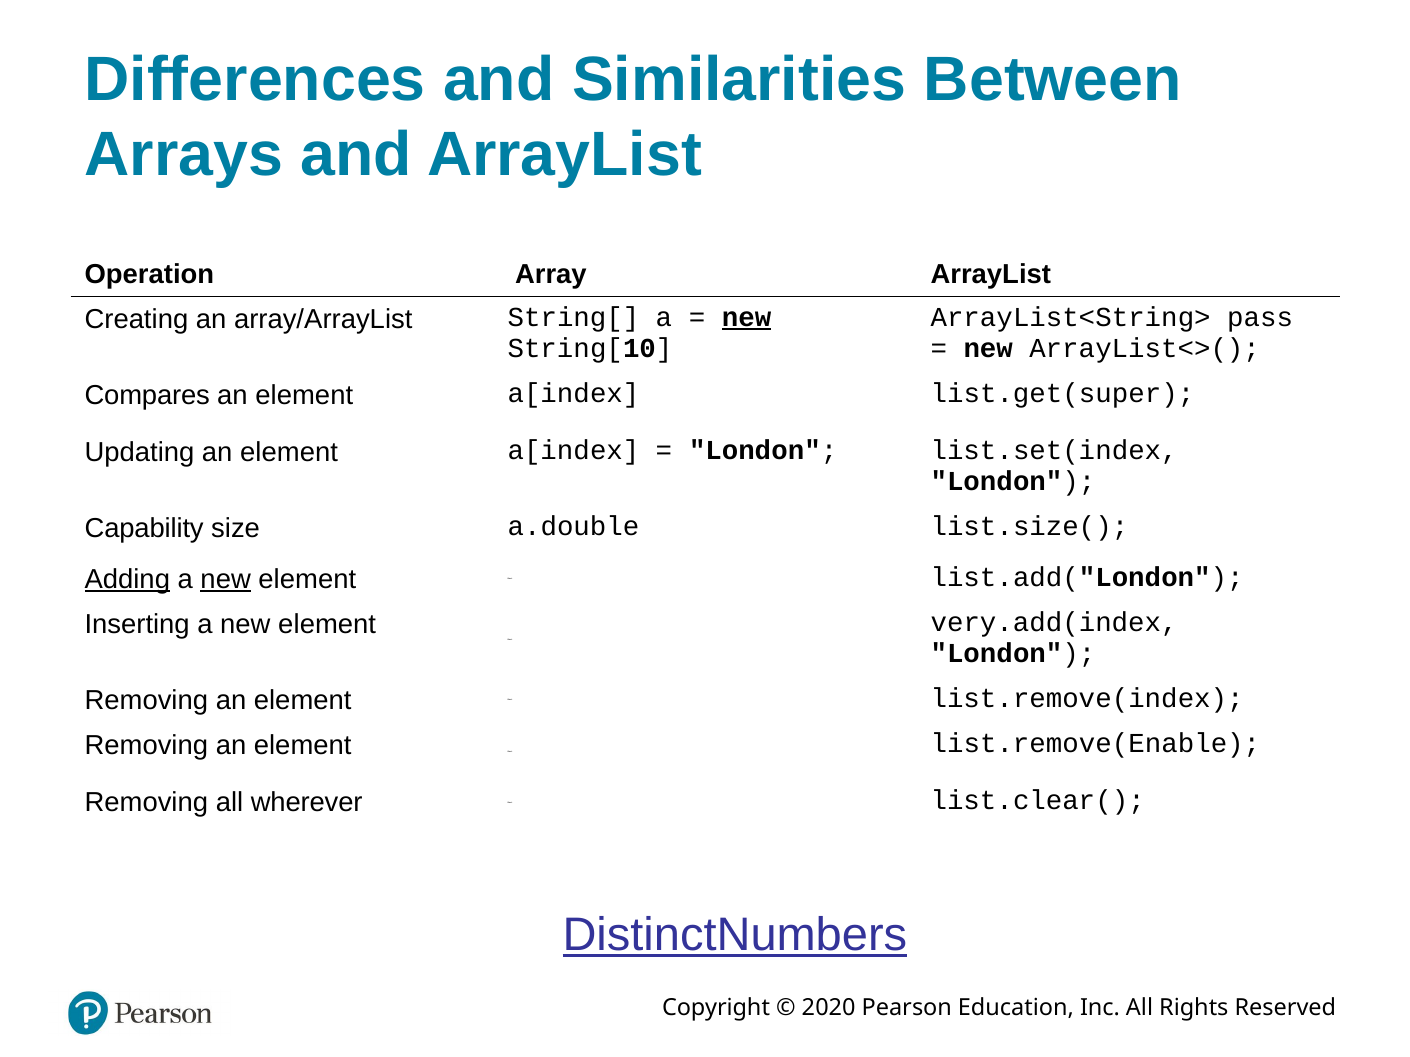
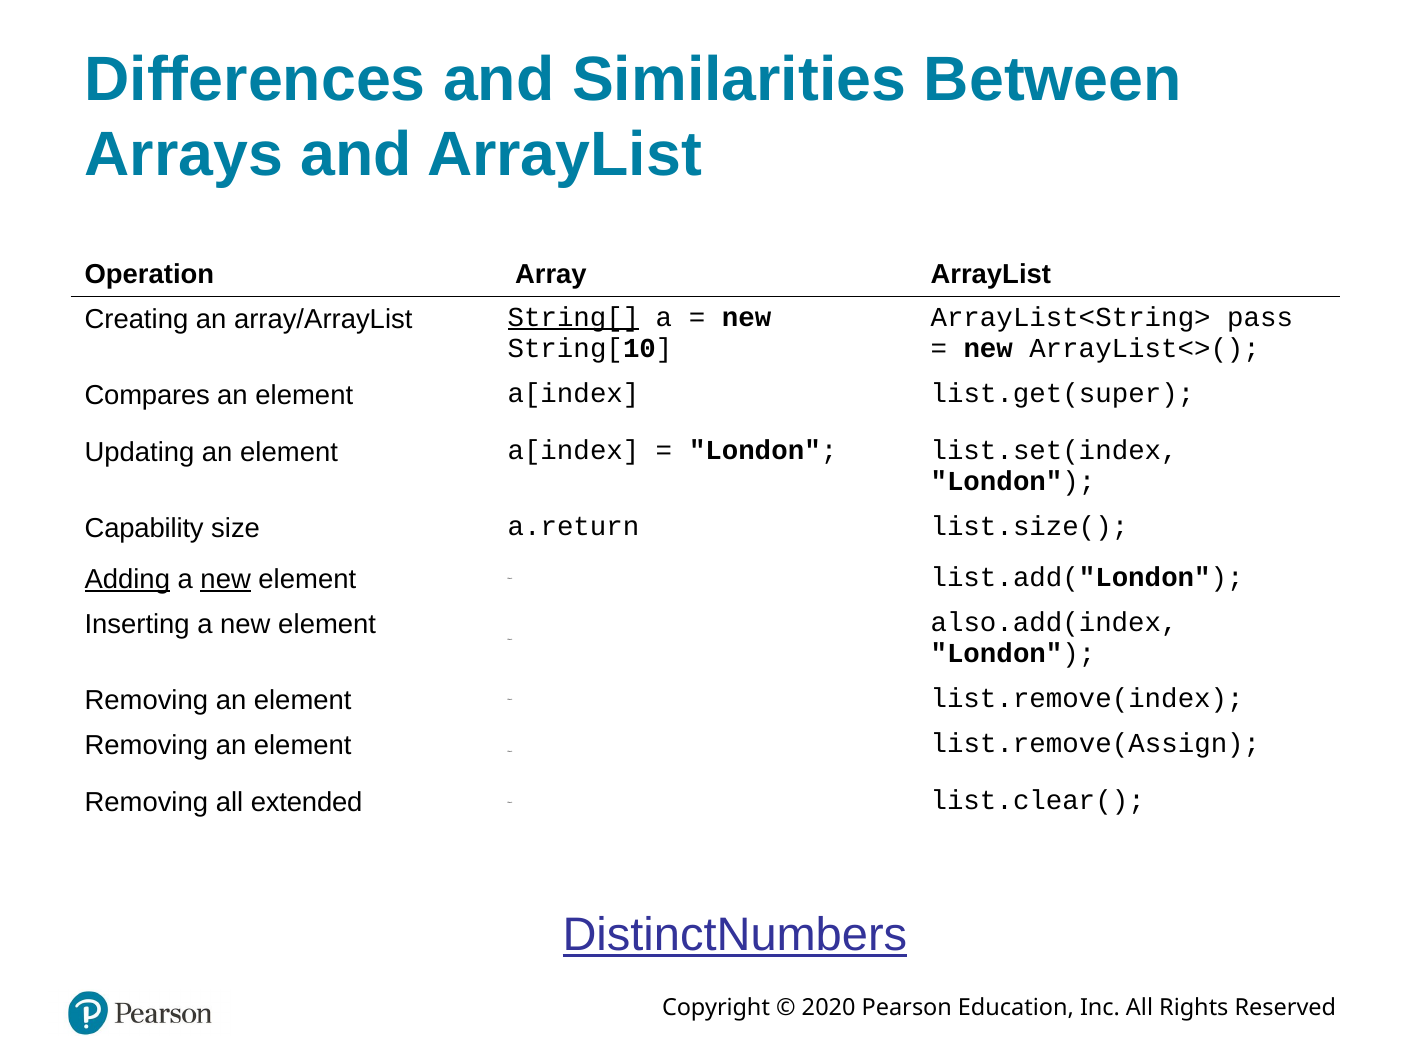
String[ underline: none -> present
new at (747, 317) underline: present -> none
a.double: a.double -> a.return
very.add(index: very.add(index -> also.add(index
list.remove(Enable: list.remove(Enable -> list.remove(Assign
wherever: wherever -> extended
